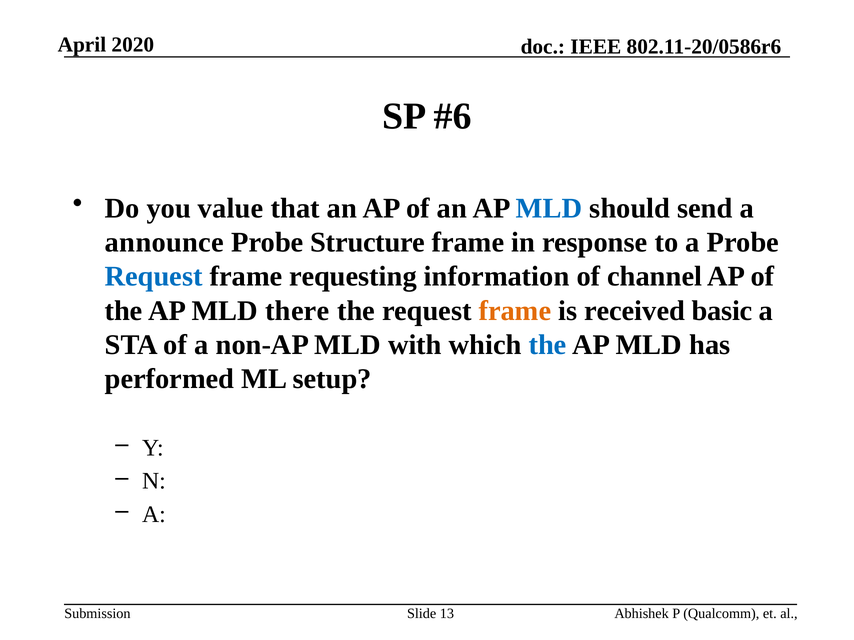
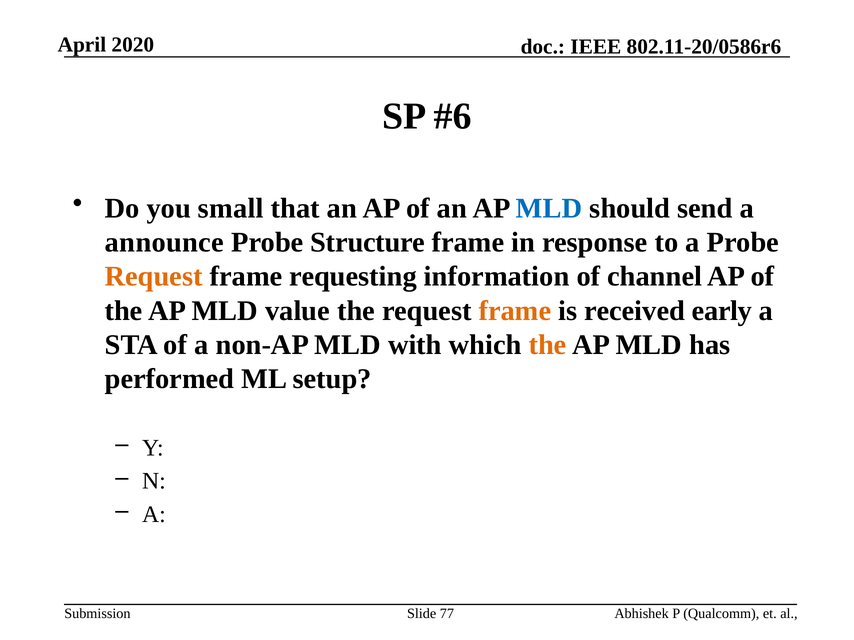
value: value -> small
Request at (154, 277) colour: blue -> orange
there: there -> value
basic: basic -> early
the at (548, 345) colour: blue -> orange
13: 13 -> 77
